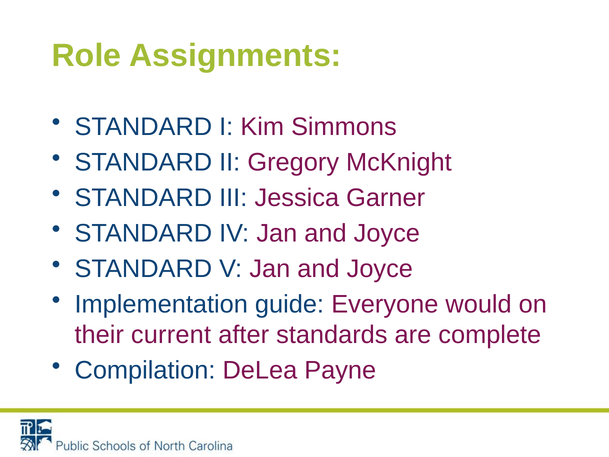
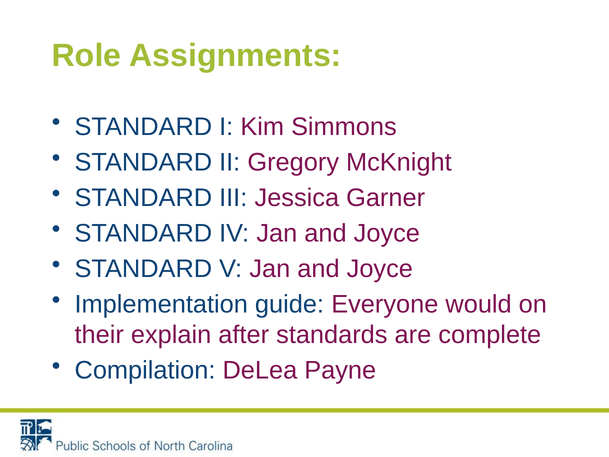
current: current -> explain
